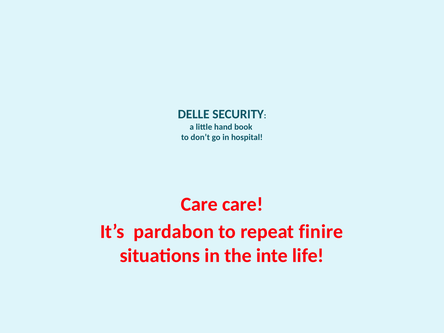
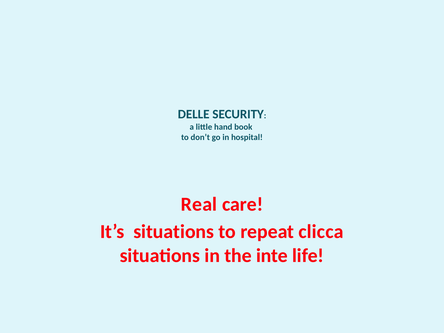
Care at (199, 204): Care -> Real
It’s pardabon: pardabon -> situations
finire: finire -> clicca
